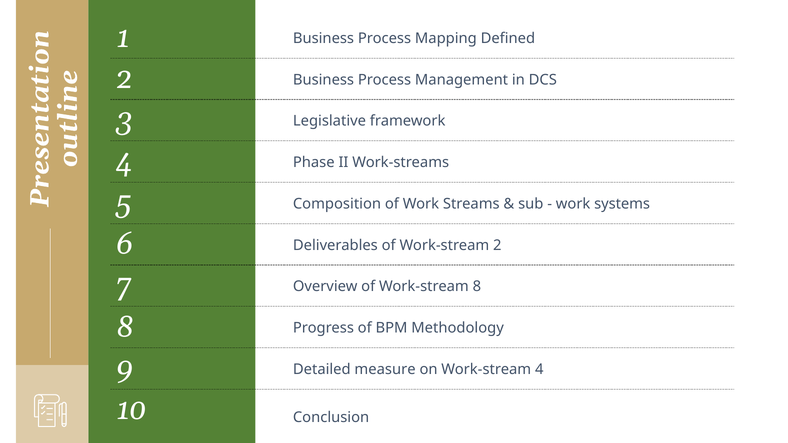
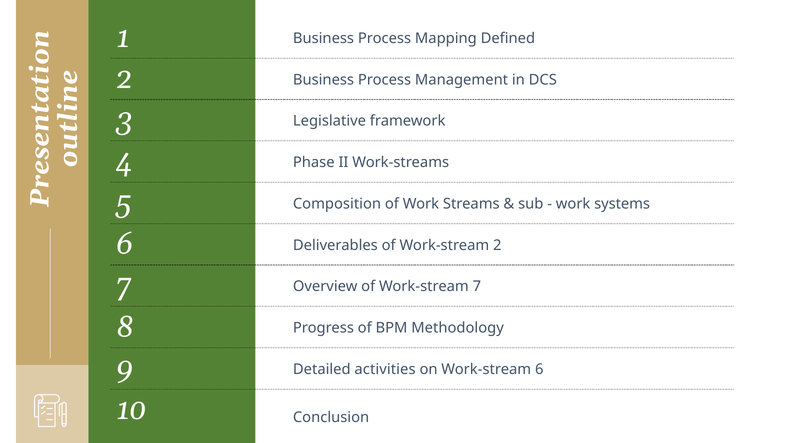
Work-stream 8: 8 -> 7
measure: measure -> activities
Work-stream 4: 4 -> 6
